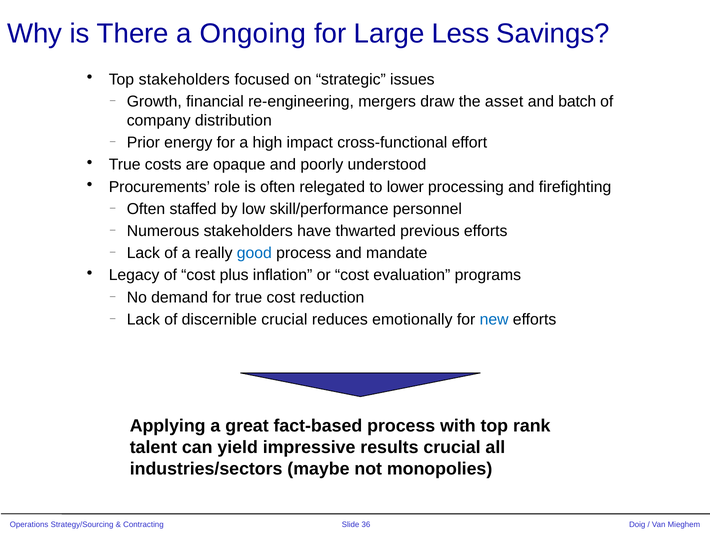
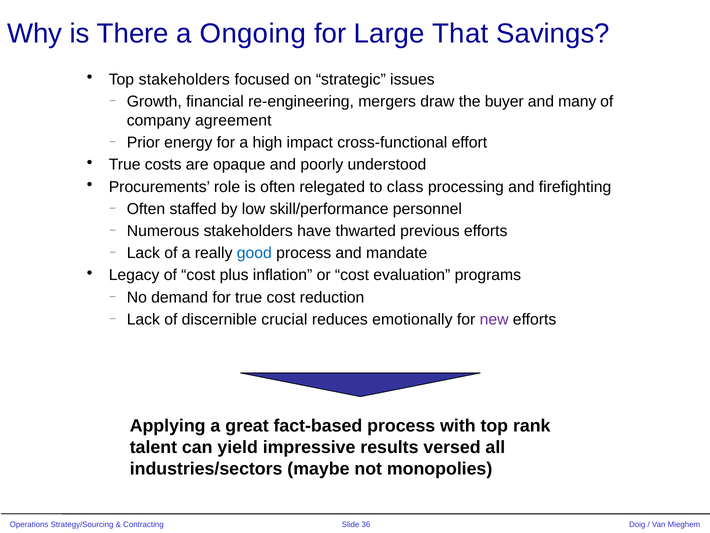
Less: Less -> That
asset: asset -> buyer
batch: batch -> many
distribution: distribution -> agreement
lower: lower -> class
new colour: blue -> purple
results crucial: crucial -> versed
